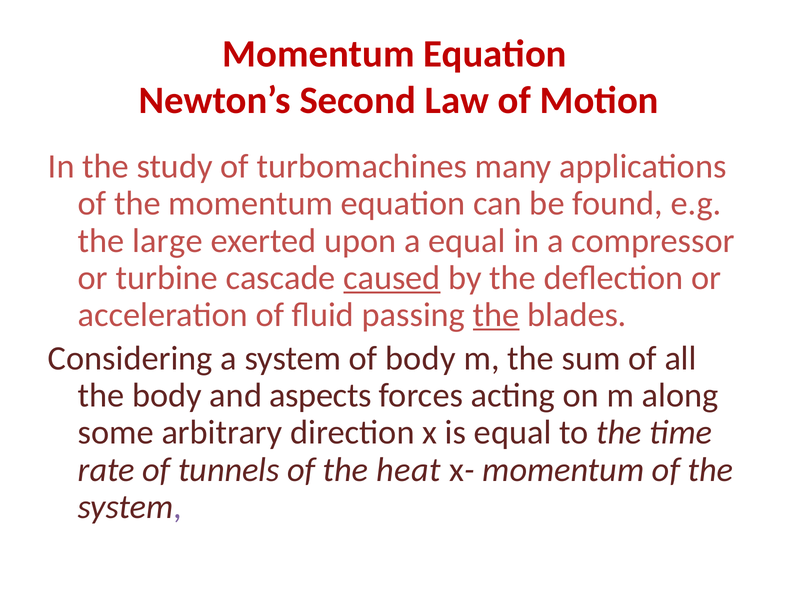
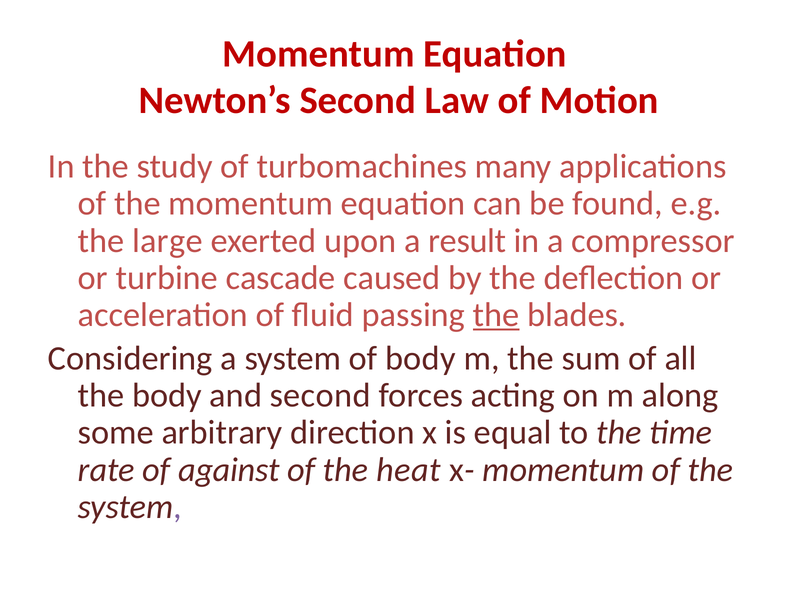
a equal: equal -> result
caused underline: present -> none
and aspects: aspects -> second
tunnels: tunnels -> against
